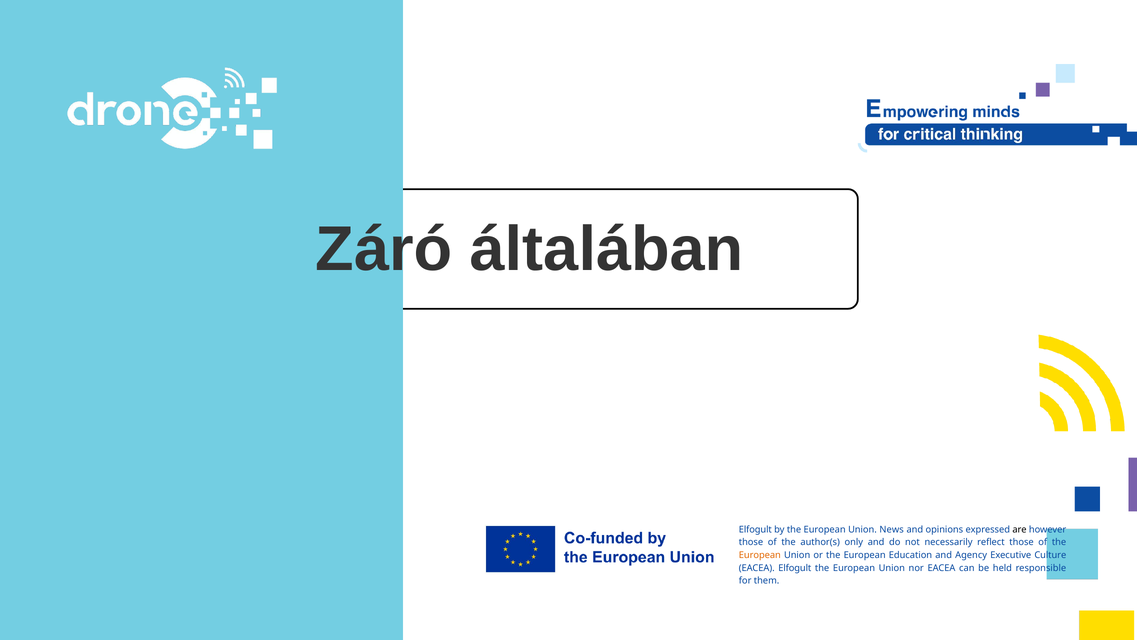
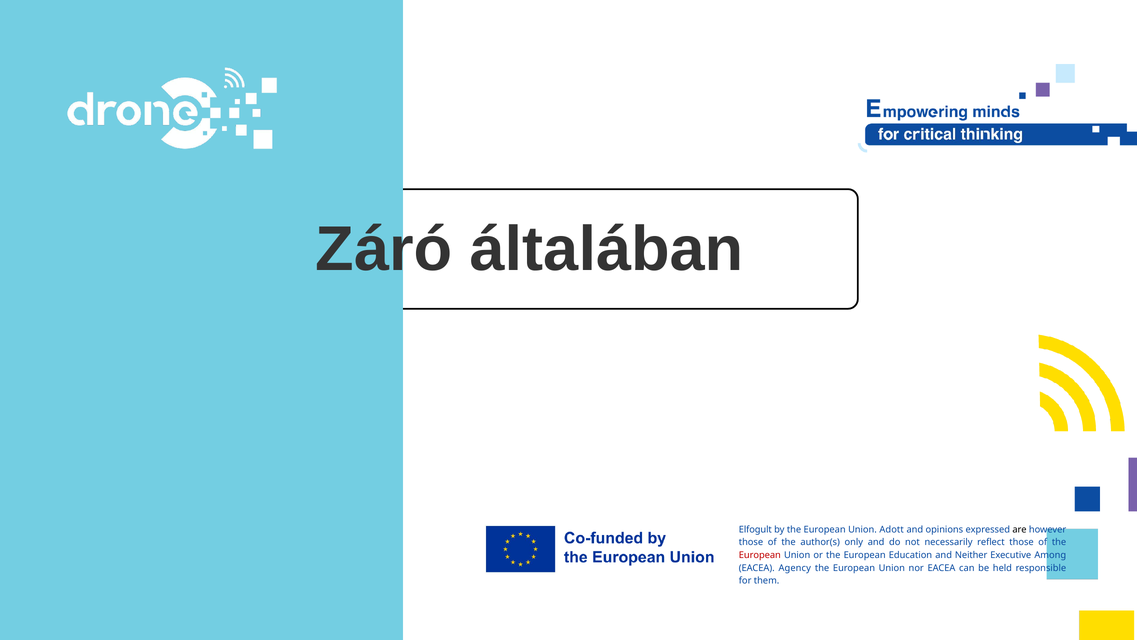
News: News -> Adott
European at (760, 555) colour: orange -> red
Agency: Agency -> Neither
Culture: Culture -> Among
EACEA Elfogult: Elfogult -> Agency
